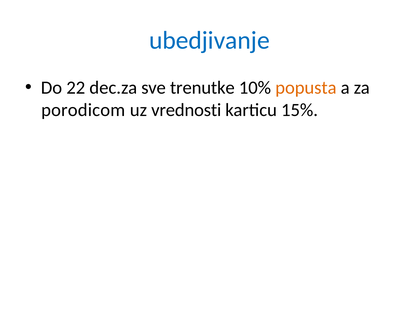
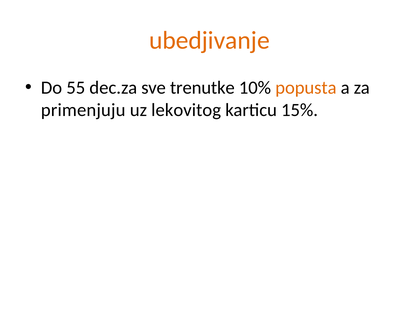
ubedjivanje colour: blue -> orange
22: 22 -> 55
porodicom: porodicom -> primenjuju
vrednosti: vrednosti -> lekovitog
